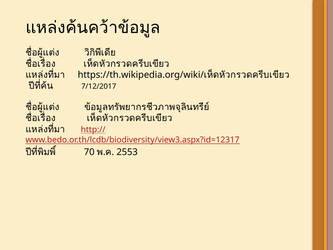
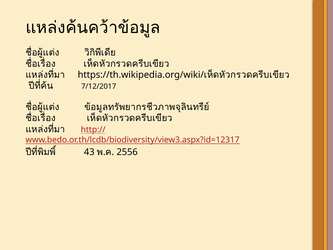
70: 70 -> 43
2553: 2553 -> 2556
